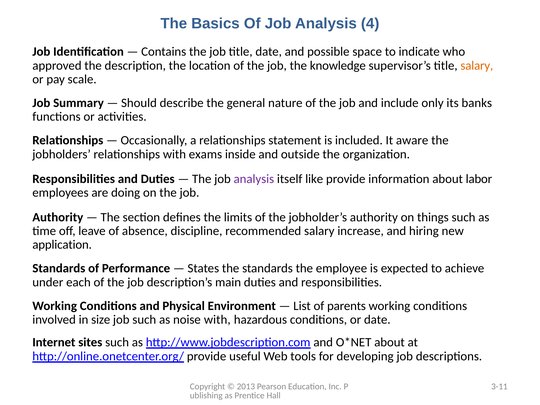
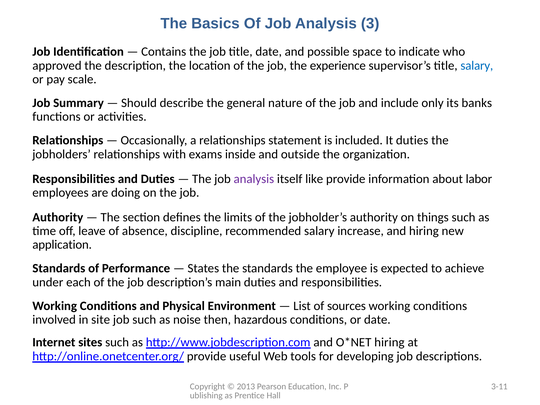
4: 4 -> 3
knowledge: knowledge -> experience
salary at (477, 66) colour: orange -> blue
It aware: aware -> duties
parents: parents -> sources
size: size -> site
noise with: with -> then
about at (389, 342): about -> hiring
